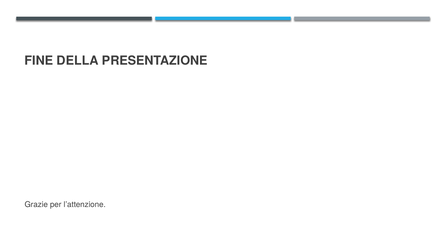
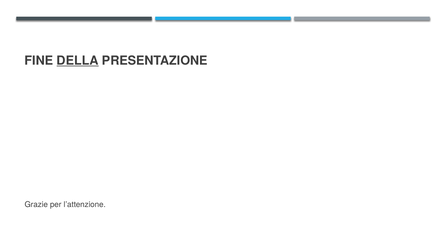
DELLA underline: none -> present
